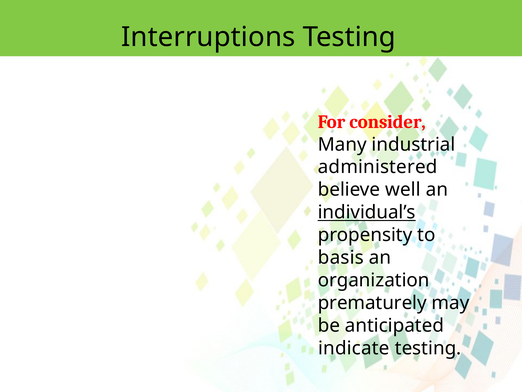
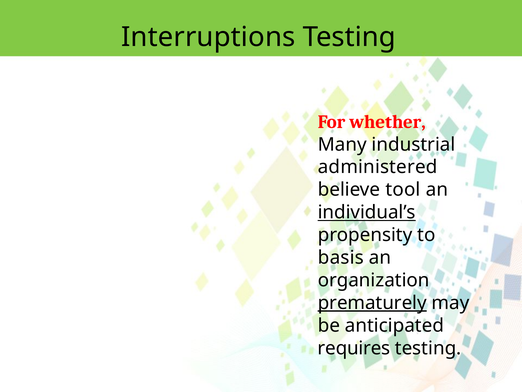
consider: consider -> whether
well: well -> tool
prematurely underline: none -> present
indicate: indicate -> requires
